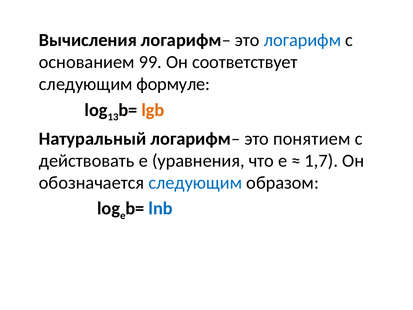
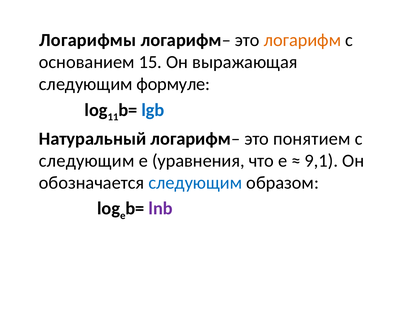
Вычисления: Вычисления -> Логарифмы
логарифм colour: blue -> orange
99: 99 -> 15
соответствует: соответствует -> выражающая
13: 13 -> 11
lgb colour: orange -> blue
действовать at (87, 161): действовать -> следующим
1,7: 1,7 -> 9,1
lnb colour: blue -> purple
